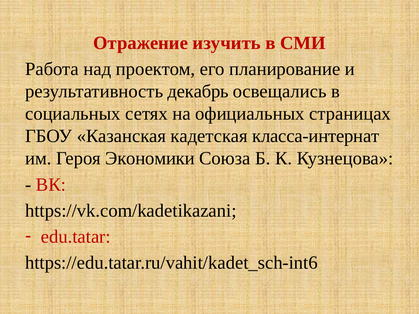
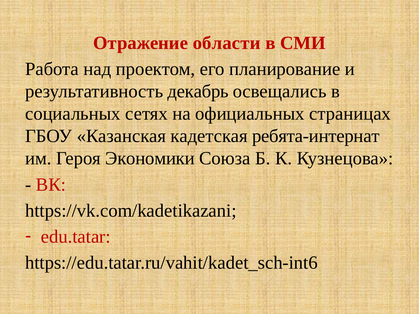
изучить: изучить -> области
класса-интернат: класса-интернат -> ребята-интернат
